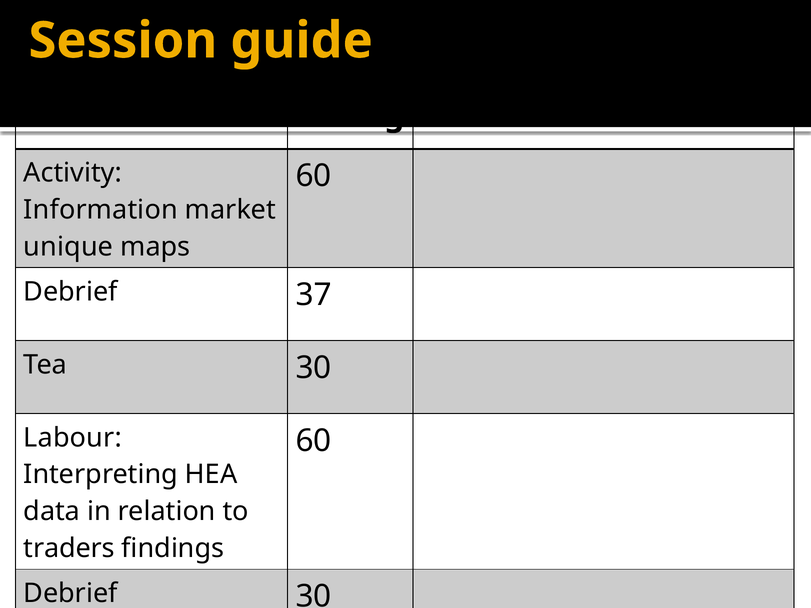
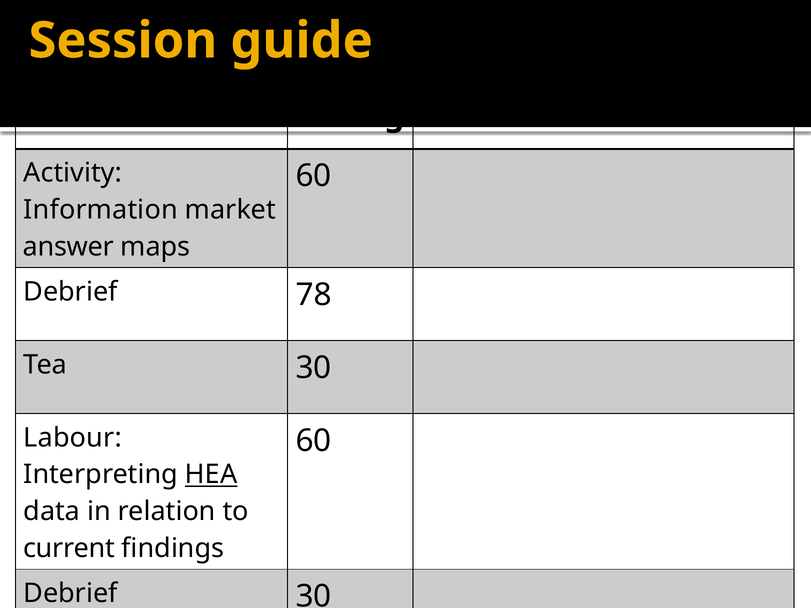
unique: unique -> answer
37: 37 -> 78
HEA underline: none -> present
traders: traders -> current
